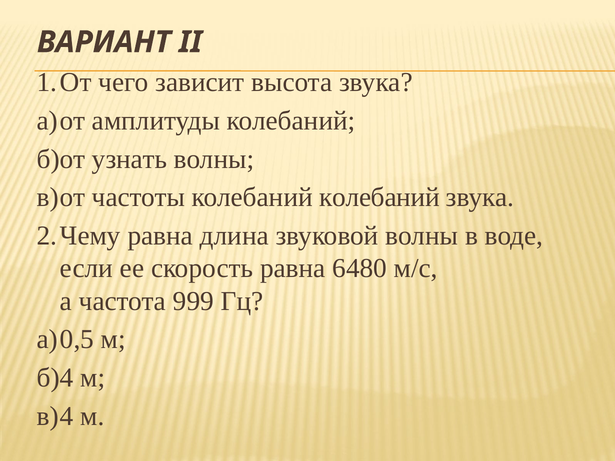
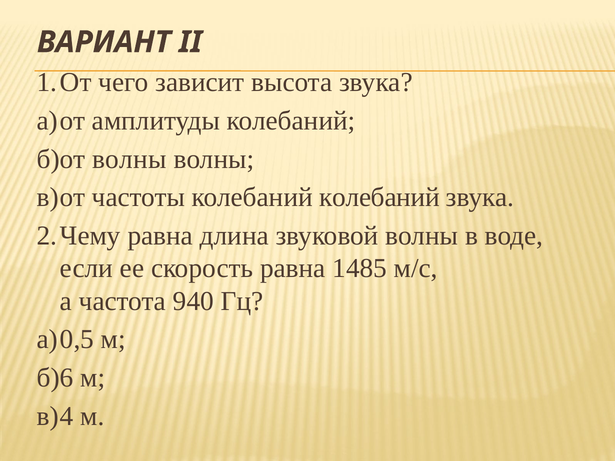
узнать at (130, 159): узнать -> волны
6480: 6480 -> 1485
999: 999 -> 940
б)4: б)4 -> б)6
